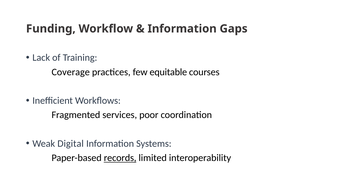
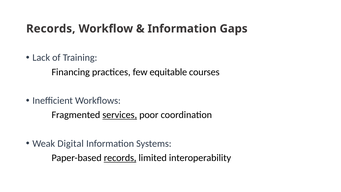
Funding at (51, 29): Funding -> Records
Coverage: Coverage -> Financing
services underline: none -> present
